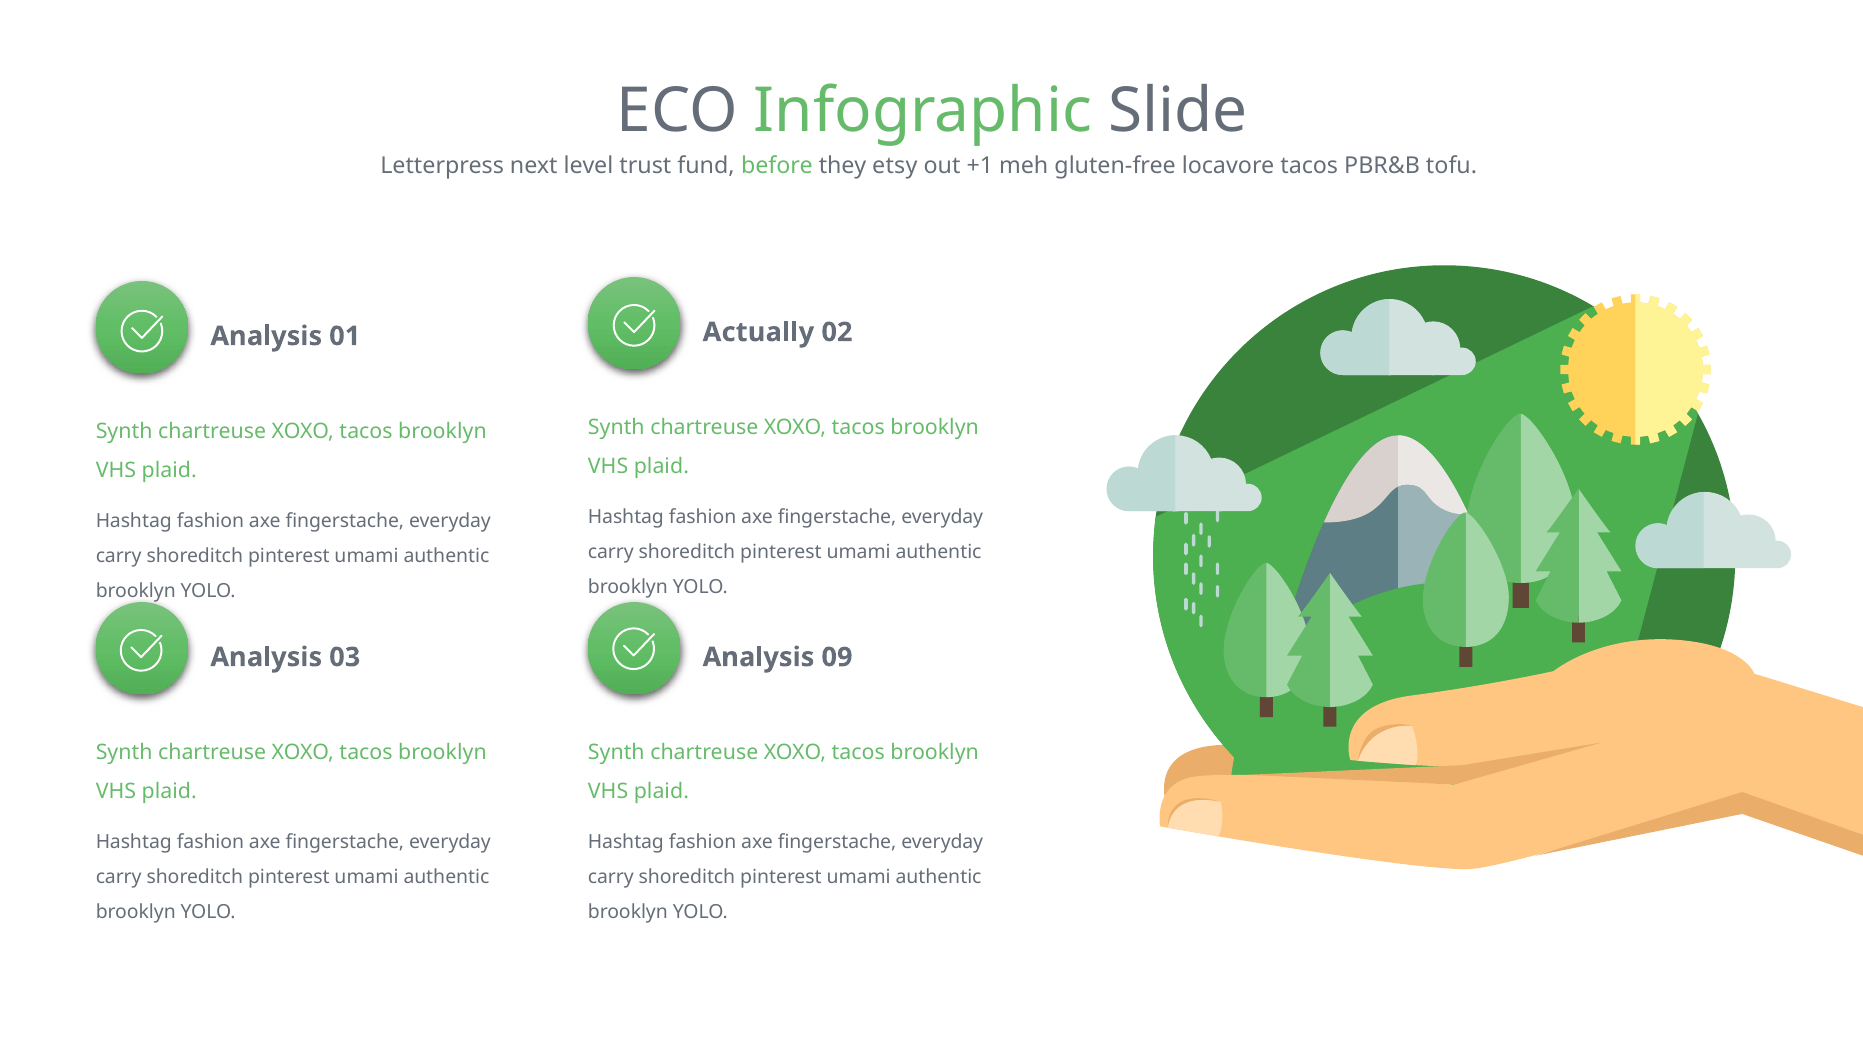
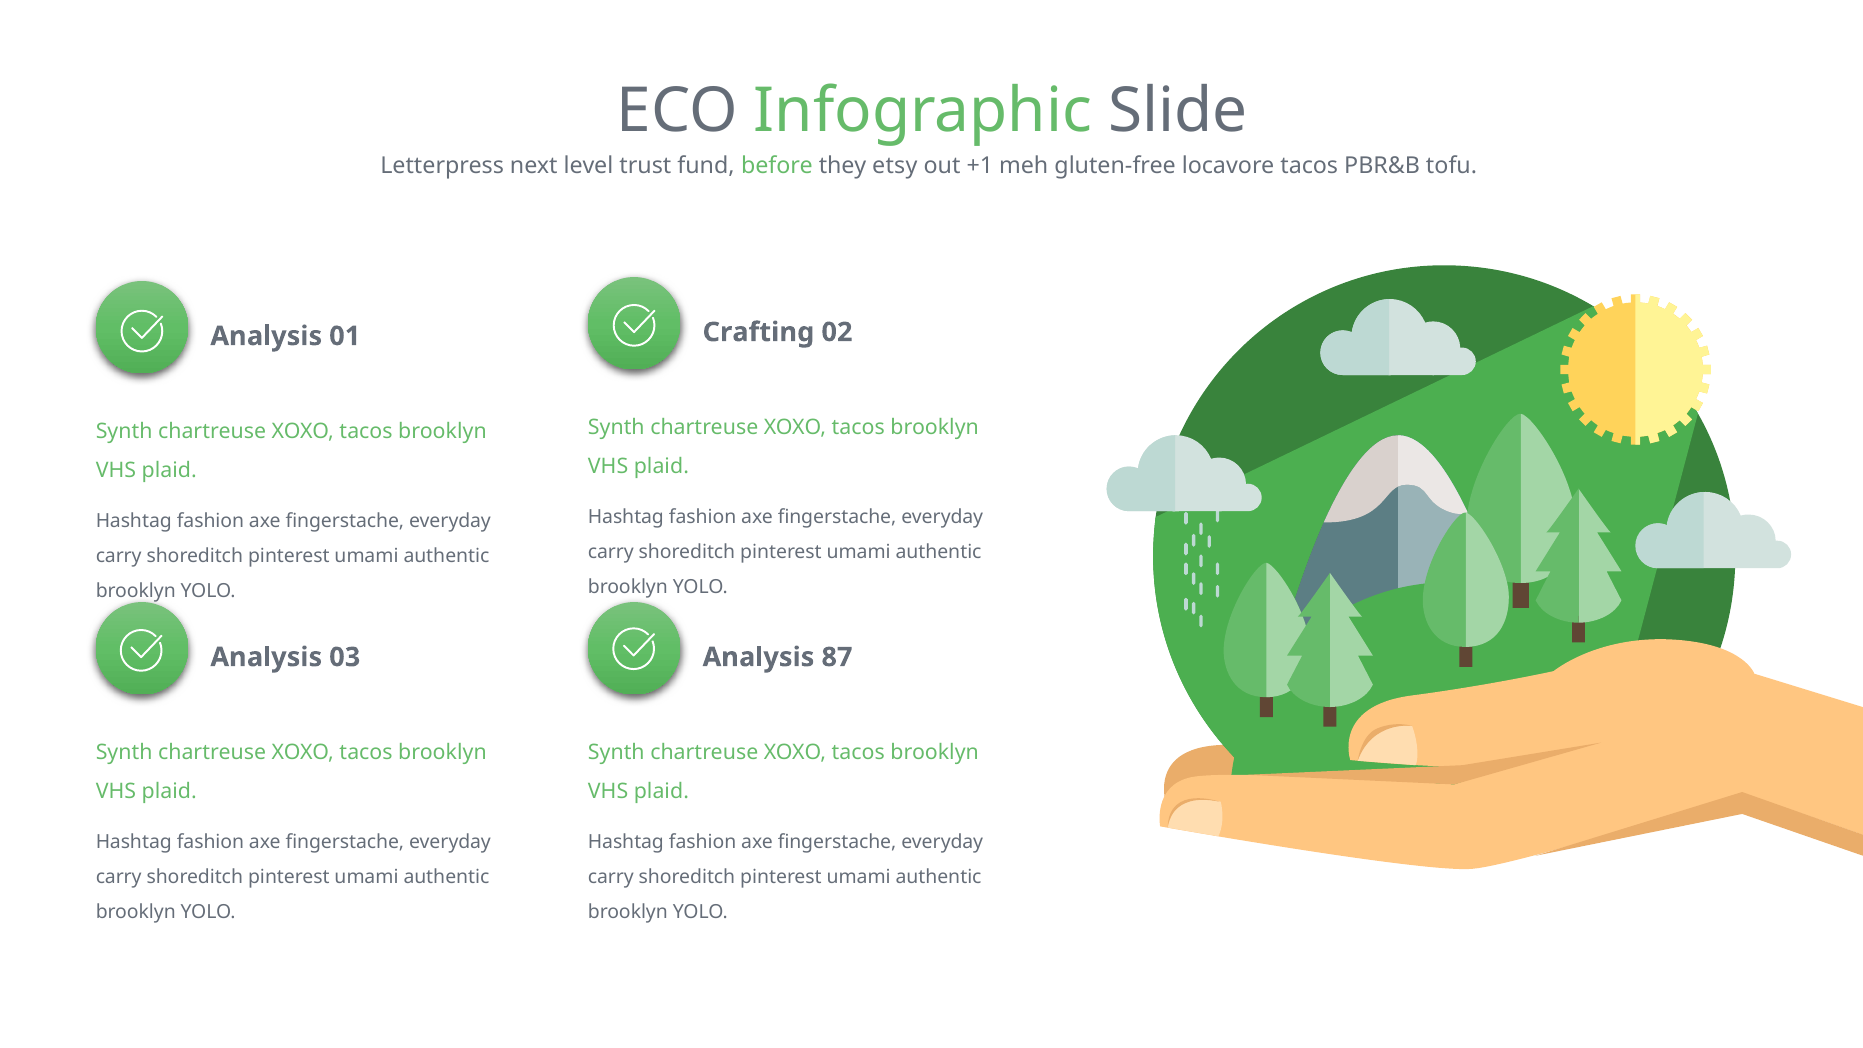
Actually: Actually -> Crafting
09: 09 -> 87
